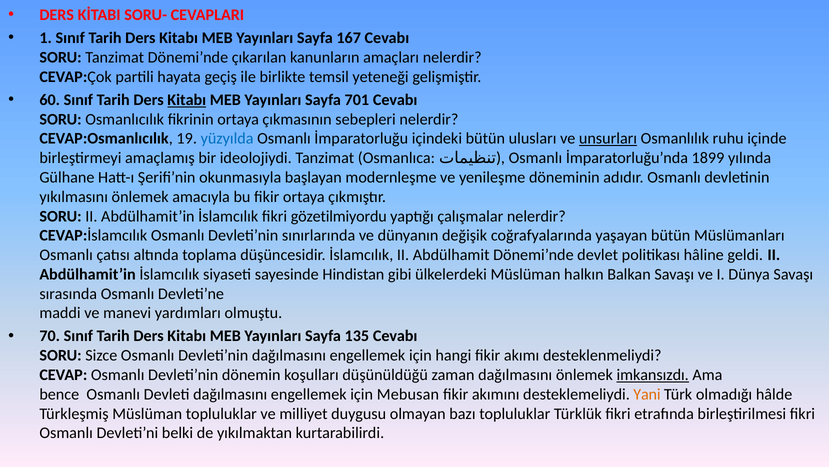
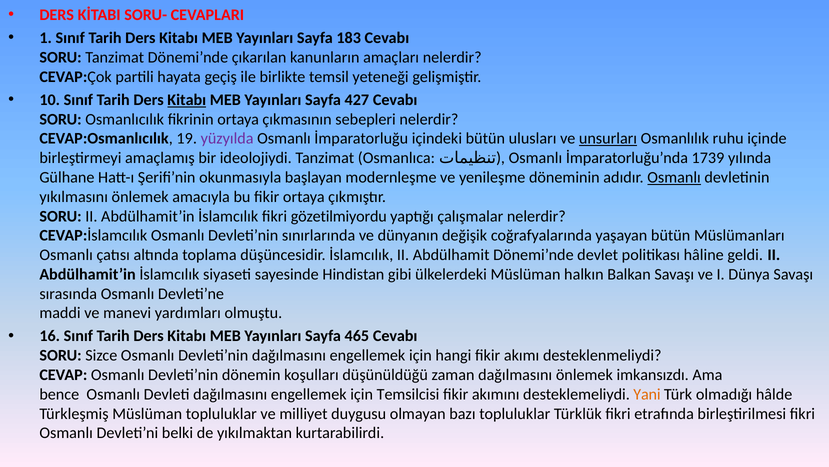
167: 167 -> 183
60: 60 -> 10
701: 701 -> 427
yüzyılda colour: blue -> purple
1899: 1899 -> 1739
Osmanlı at (674, 177) underline: none -> present
70: 70 -> 16
135: 135 -> 465
imkansızdı underline: present -> none
Mebusan: Mebusan -> Temsilcisi
